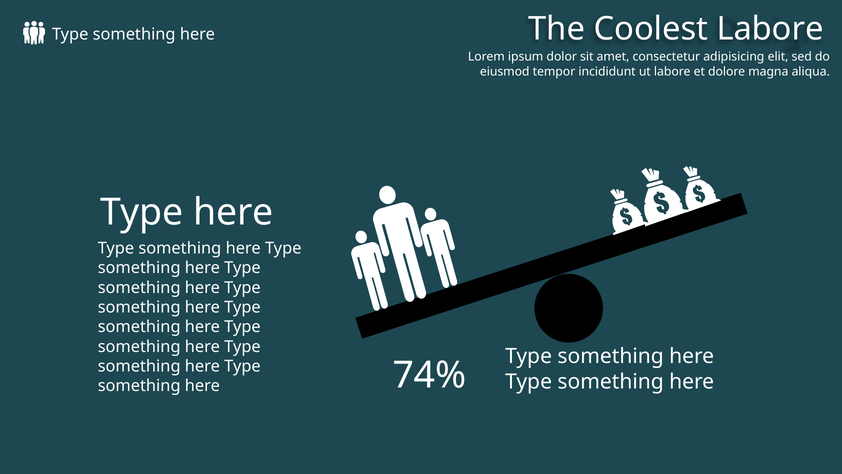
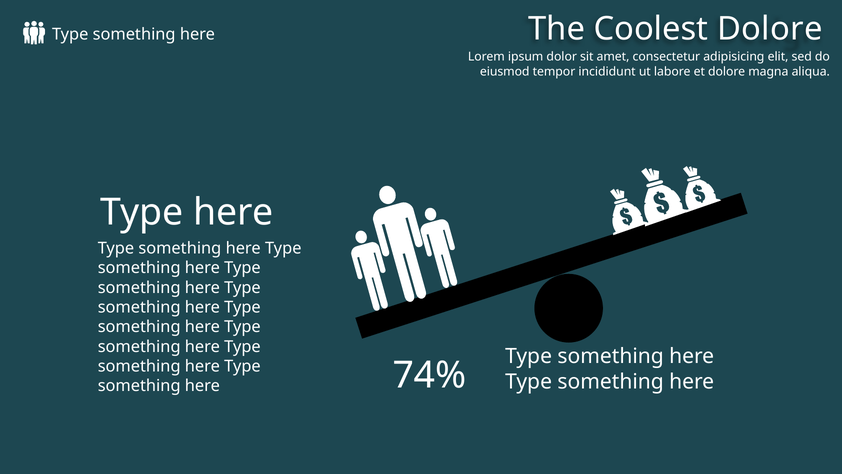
Coolest Labore: Labore -> Dolore
